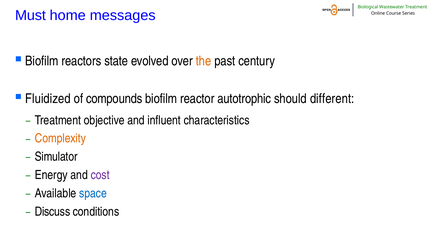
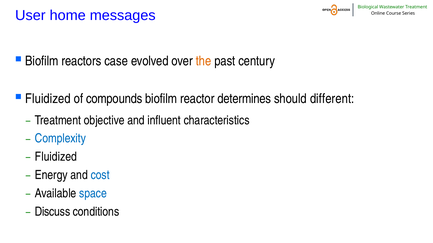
Must: Must -> User
state: state -> case
autotrophic: autotrophic -> determines
Complexity colour: orange -> blue
Simulator at (56, 157): Simulator -> Fluidized
cost colour: purple -> blue
